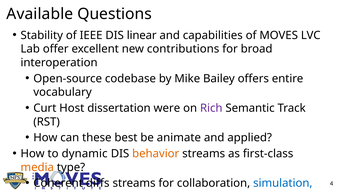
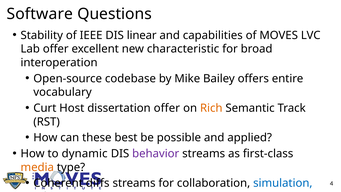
Available: Available -> Software
contributions: contributions -> characteristic
dissertation were: were -> offer
Rich colour: purple -> orange
animate: animate -> possible
behavior colour: orange -> purple
